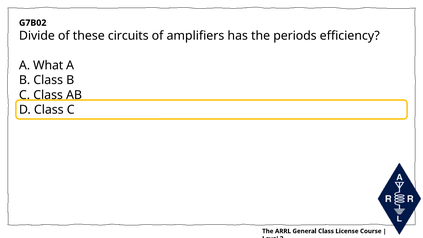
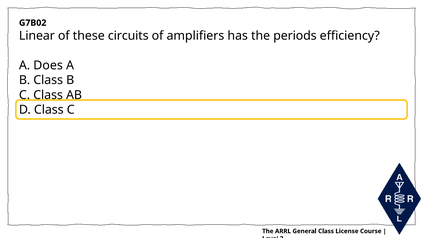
Divide: Divide -> Linear
What: What -> Does
